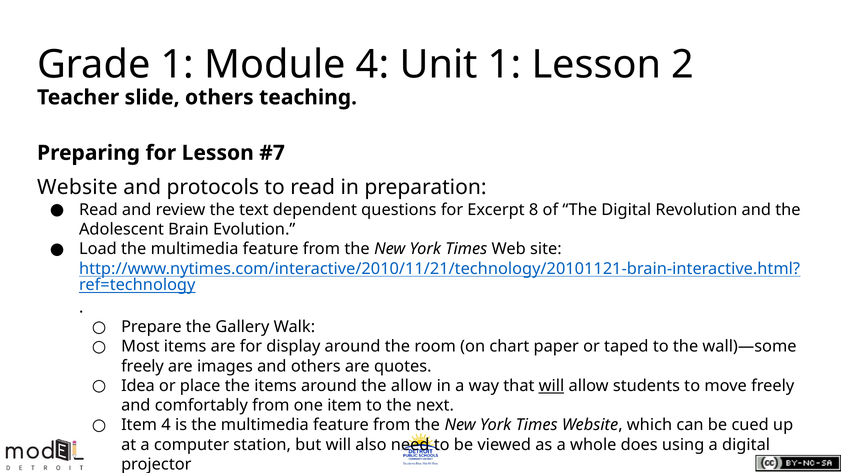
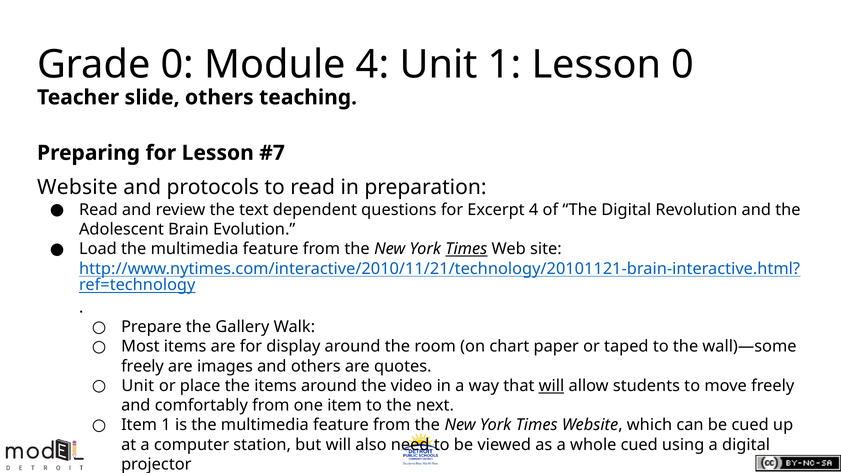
Grade 1: 1 -> 0
Lesson 2: 2 -> 0
Excerpt 8: 8 -> 4
Times at (466, 249) underline: none -> present
Idea at (138, 386): Idea -> Unit
the allow: allow -> video
Item 4: 4 -> 1
whole does: does -> cued
